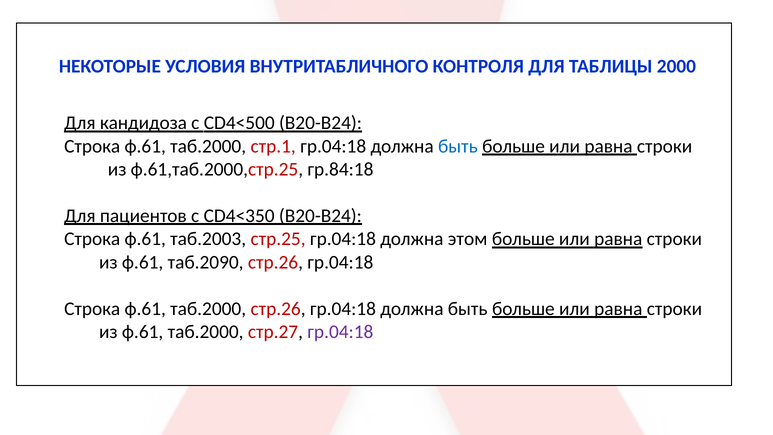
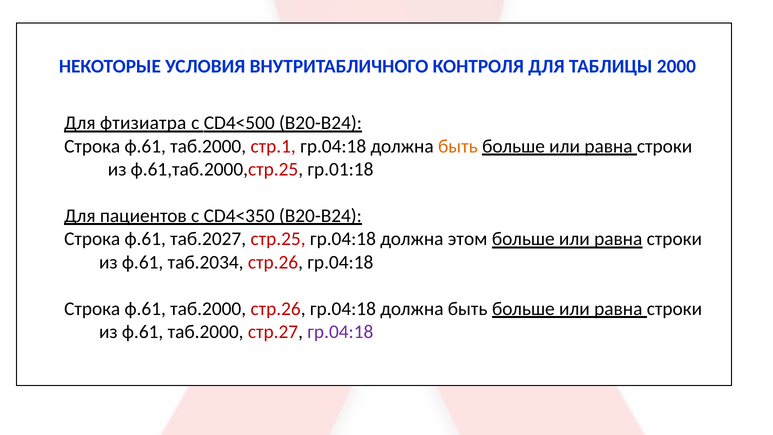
кандидоза: кандидоза -> фтизиатра
быть at (458, 146) colour: blue -> orange
гр.84:18: гр.84:18 -> гр.01:18
таб.2003: таб.2003 -> таб.2027
таб.2090: таб.2090 -> таб.2034
